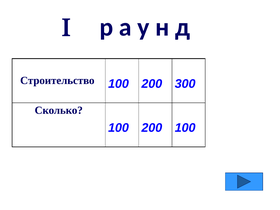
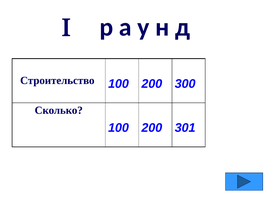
200 100: 100 -> 301
